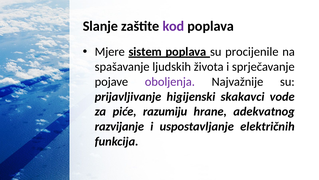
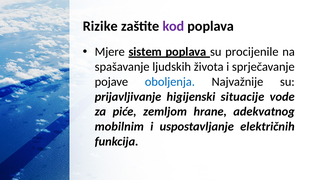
Slanje: Slanje -> Rizike
oboljenja colour: purple -> blue
skakavci: skakavci -> situacije
razumiju: razumiju -> zemljom
razvijanje: razvijanje -> mobilnim
